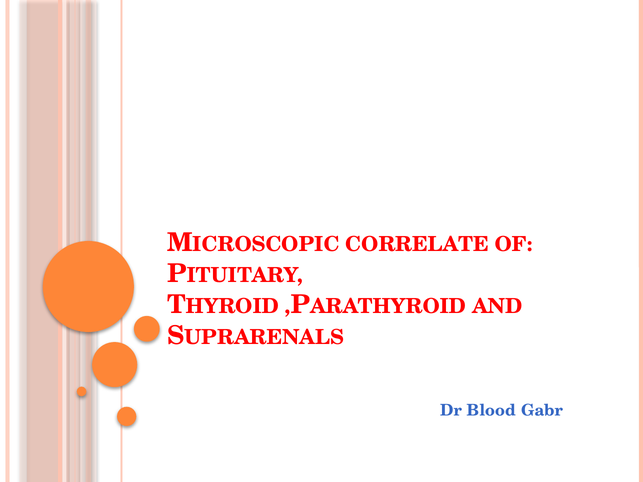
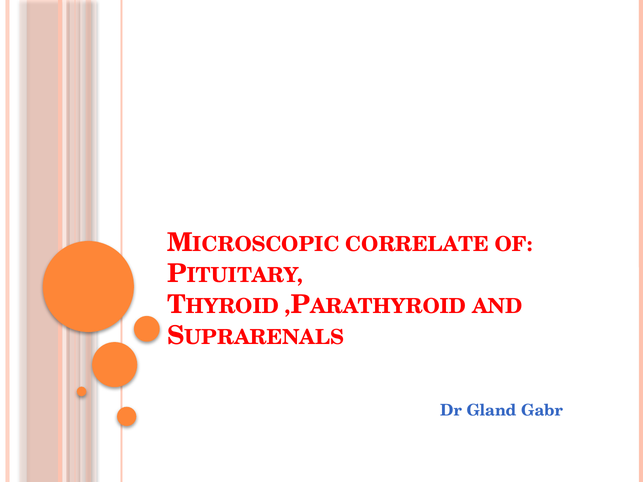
Blood: Blood -> Gland
